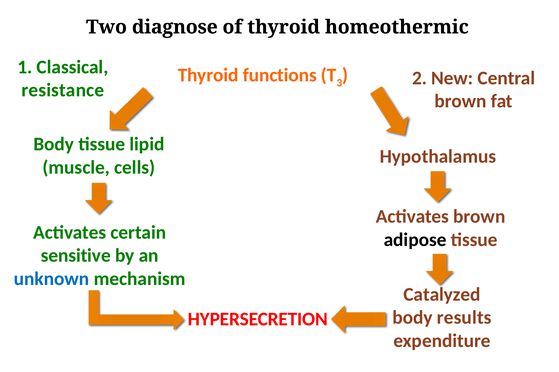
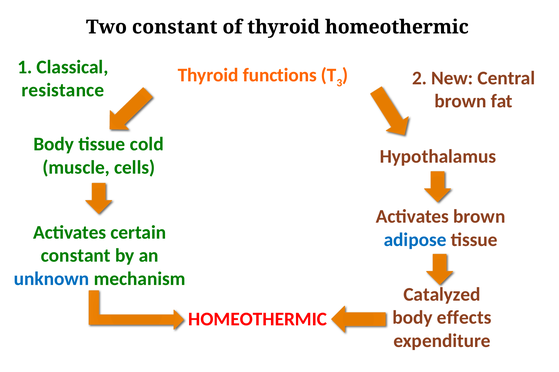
Two diagnose: diagnose -> constant
lipid: lipid -> cold
adipose colour: black -> blue
sensitive at (76, 256): sensitive -> constant
results: results -> effects
HYPERSECRETION at (258, 320): HYPERSECRETION -> HOMEOTHERMIC
